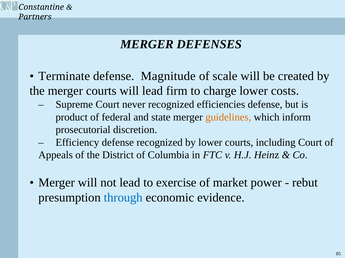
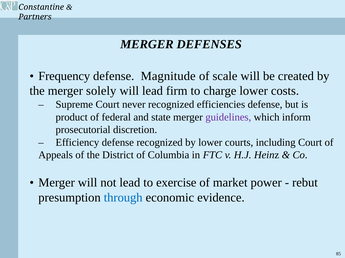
Terminate: Terminate -> Frequency
merger courts: courts -> solely
guidelines colour: orange -> purple
